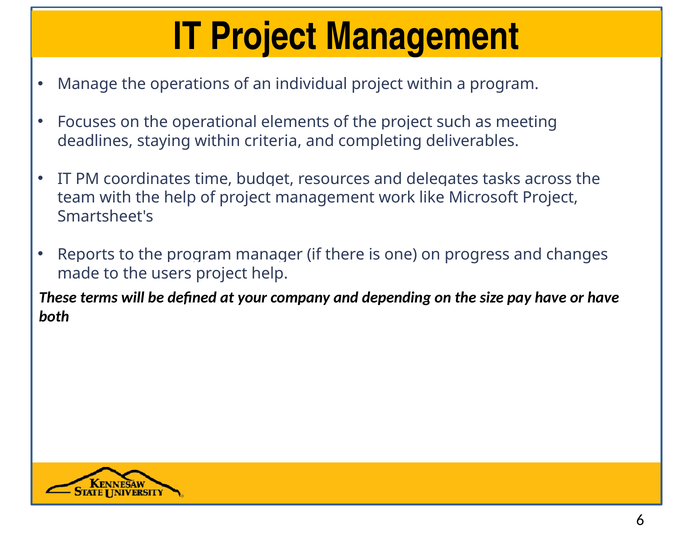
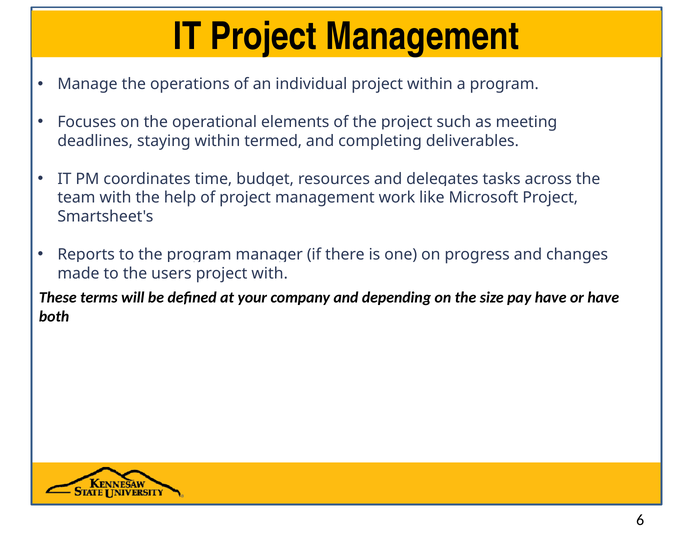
criteria: criteria -> termed
project help: help -> with
